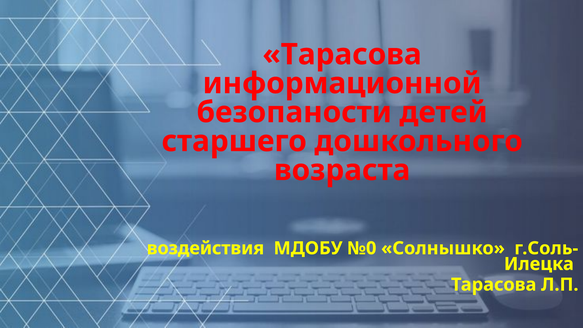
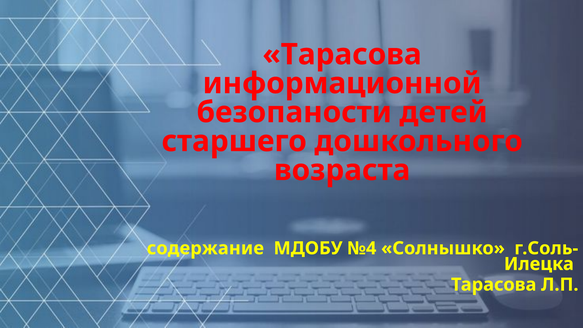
воздействия: воздействия -> содержание
№0: №0 -> №4
